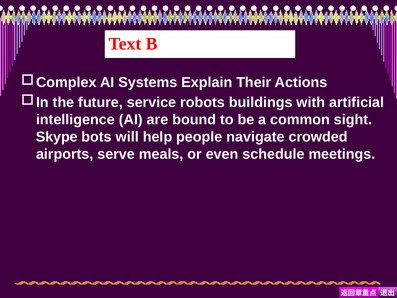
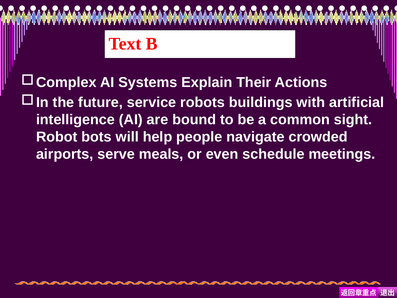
Skype: Skype -> Robot
